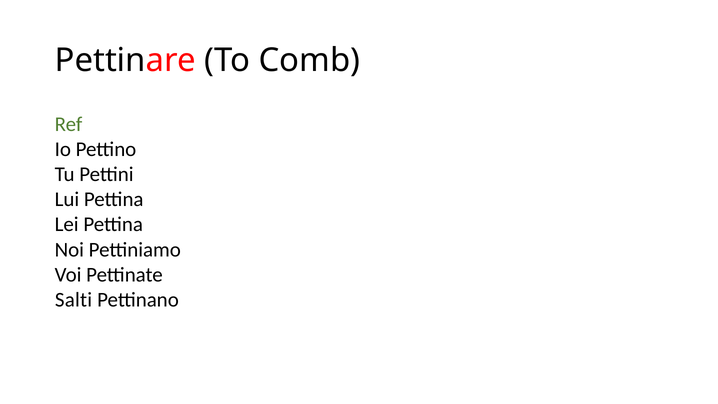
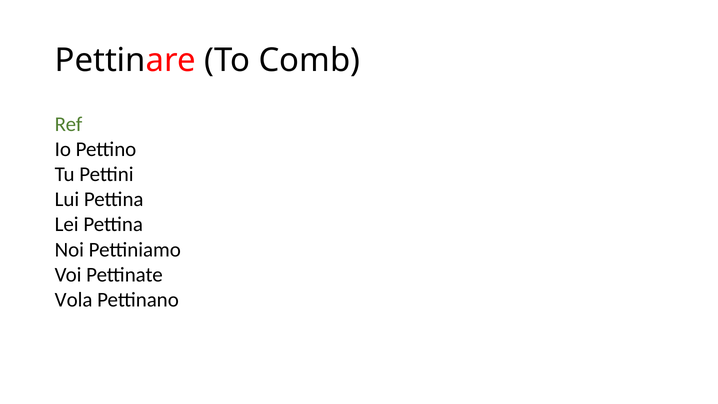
Salti: Salti -> Vola
